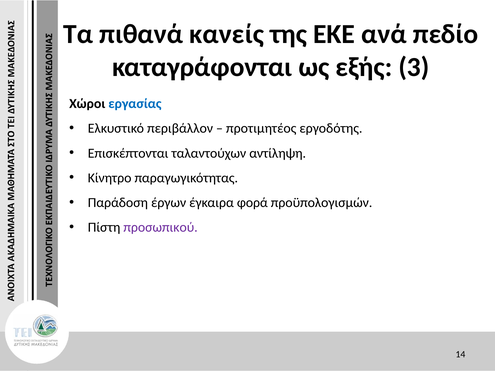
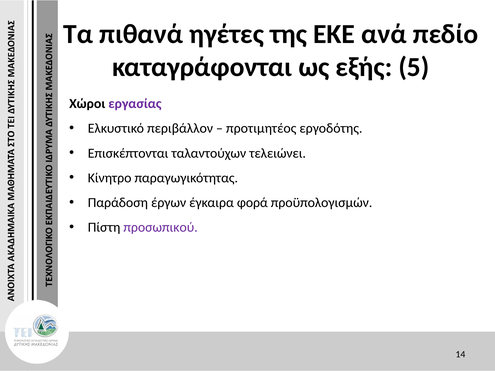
κανείς: κανείς -> ηγέτες
3: 3 -> 5
εργασίας colour: blue -> purple
αντίληψη: αντίληψη -> τελειώνει
